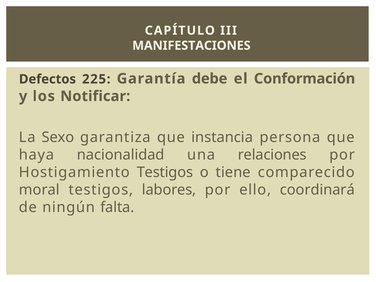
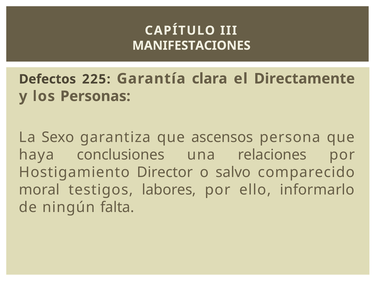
debe: debe -> clara
Conformación: Conformación -> Directamente
Notificar: Notificar -> Personas
instancia: instancia -> ascensos
nacionalidad: nacionalidad -> conclusiones
Hostigamiento Testigos: Testigos -> Director
tiene: tiene -> salvo
coordinará: coordinará -> informarlo
